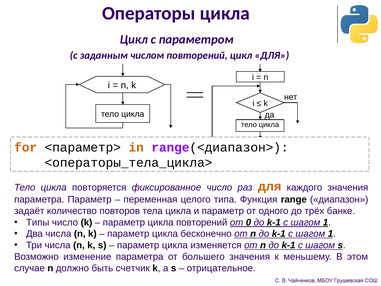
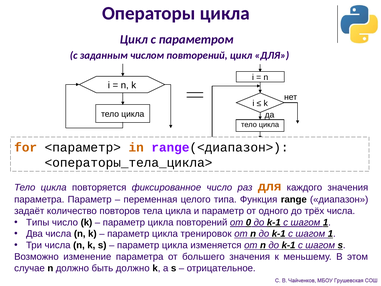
трёх банке: банке -> числа
бесконечно: бесконечно -> тренировок
быть счетчик: счетчик -> должно
